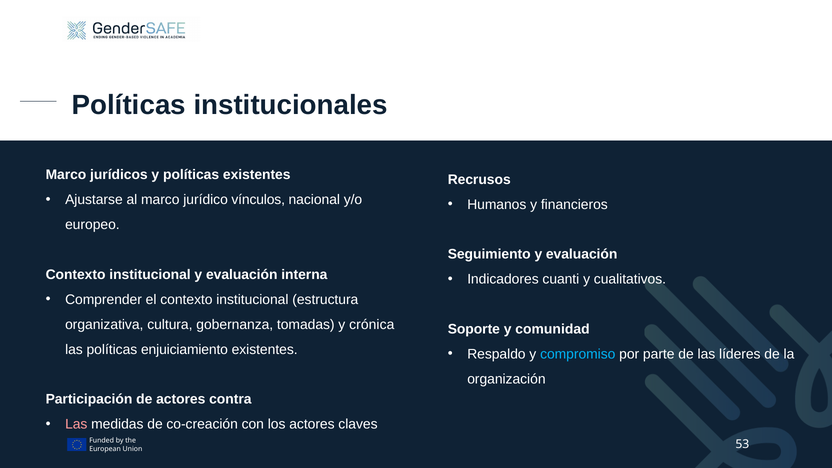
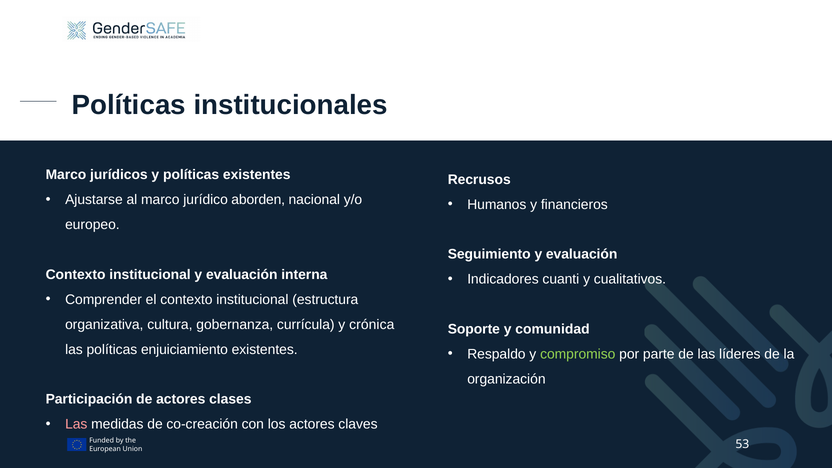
vínculos: vínculos -> aborden
tomadas: tomadas -> currícula
compromiso colour: light blue -> light green
contra: contra -> clases
